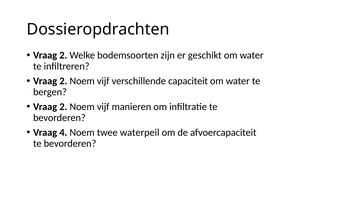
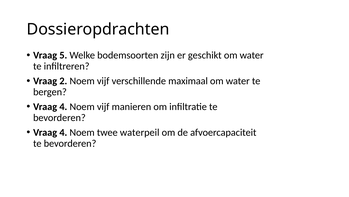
2 at (63, 55): 2 -> 5
capaciteit: capaciteit -> maximaal
2 at (63, 106): 2 -> 4
